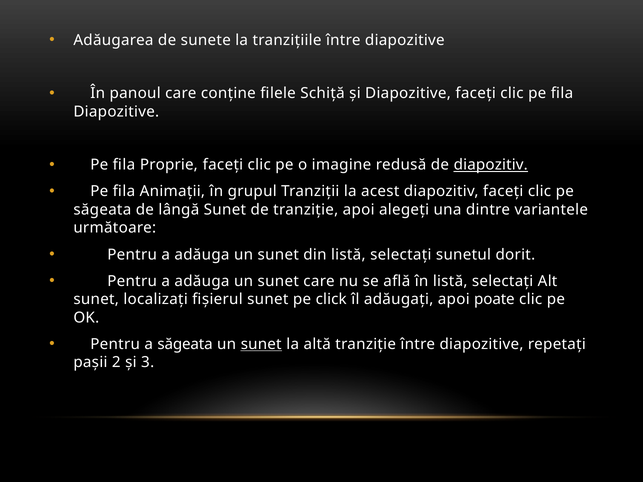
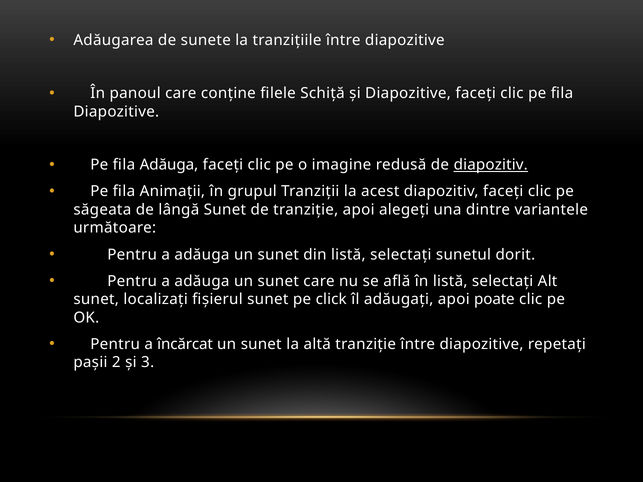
fila Proprie: Proprie -> Adăuga
a săgeata: săgeata -> încărcat
sunet at (261, 344) underline: present -> none
